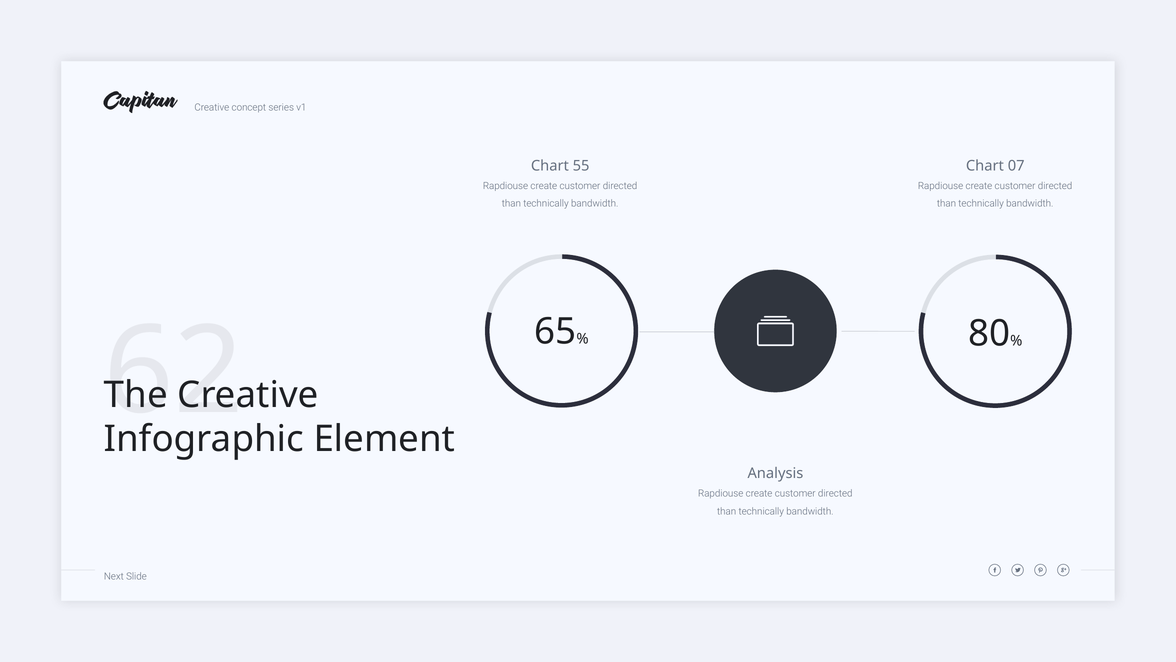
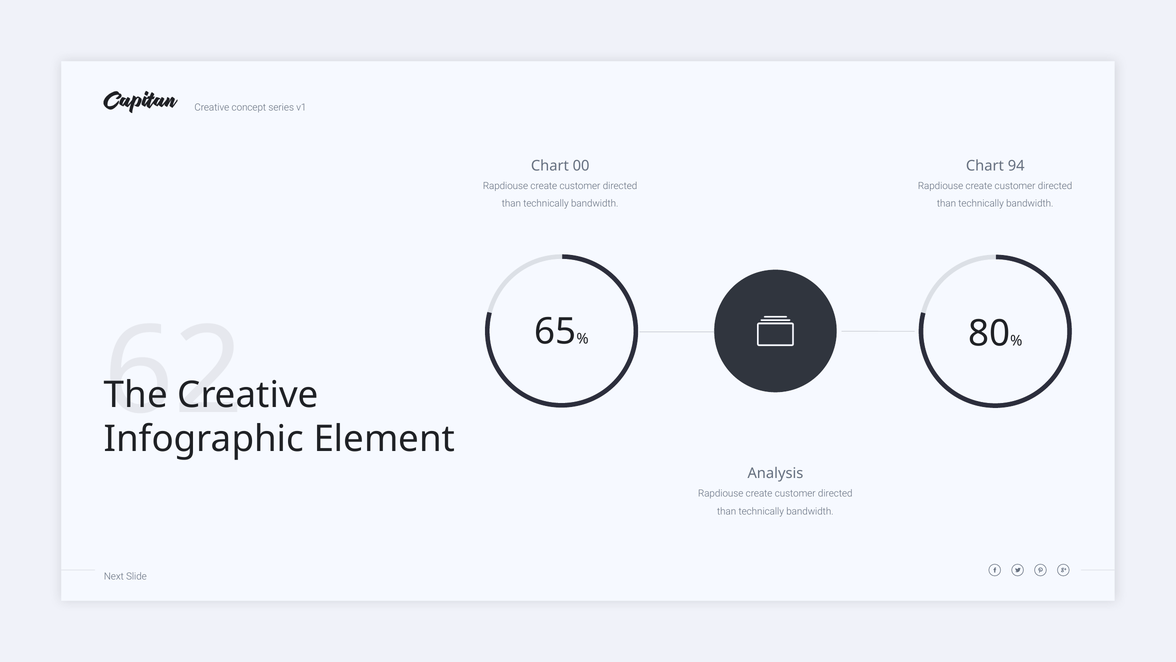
55: 55 -> 00
07: 07 -> 94
